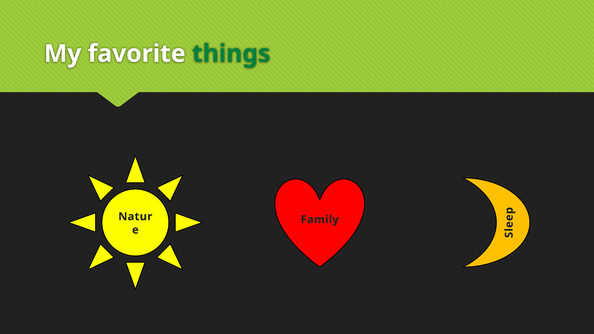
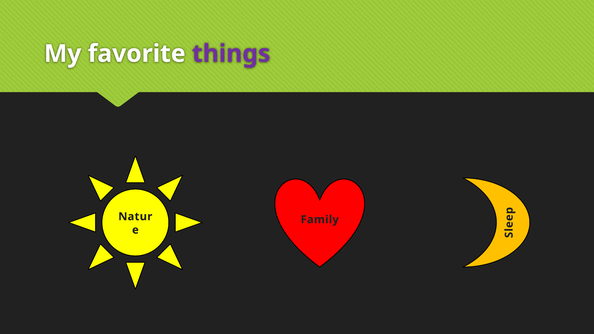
things colour: green -> purple
